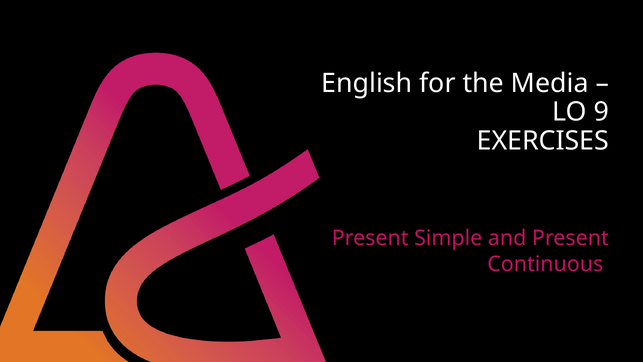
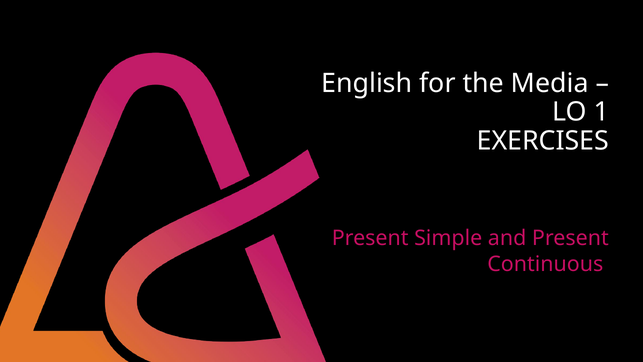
9: 9 -> 1
